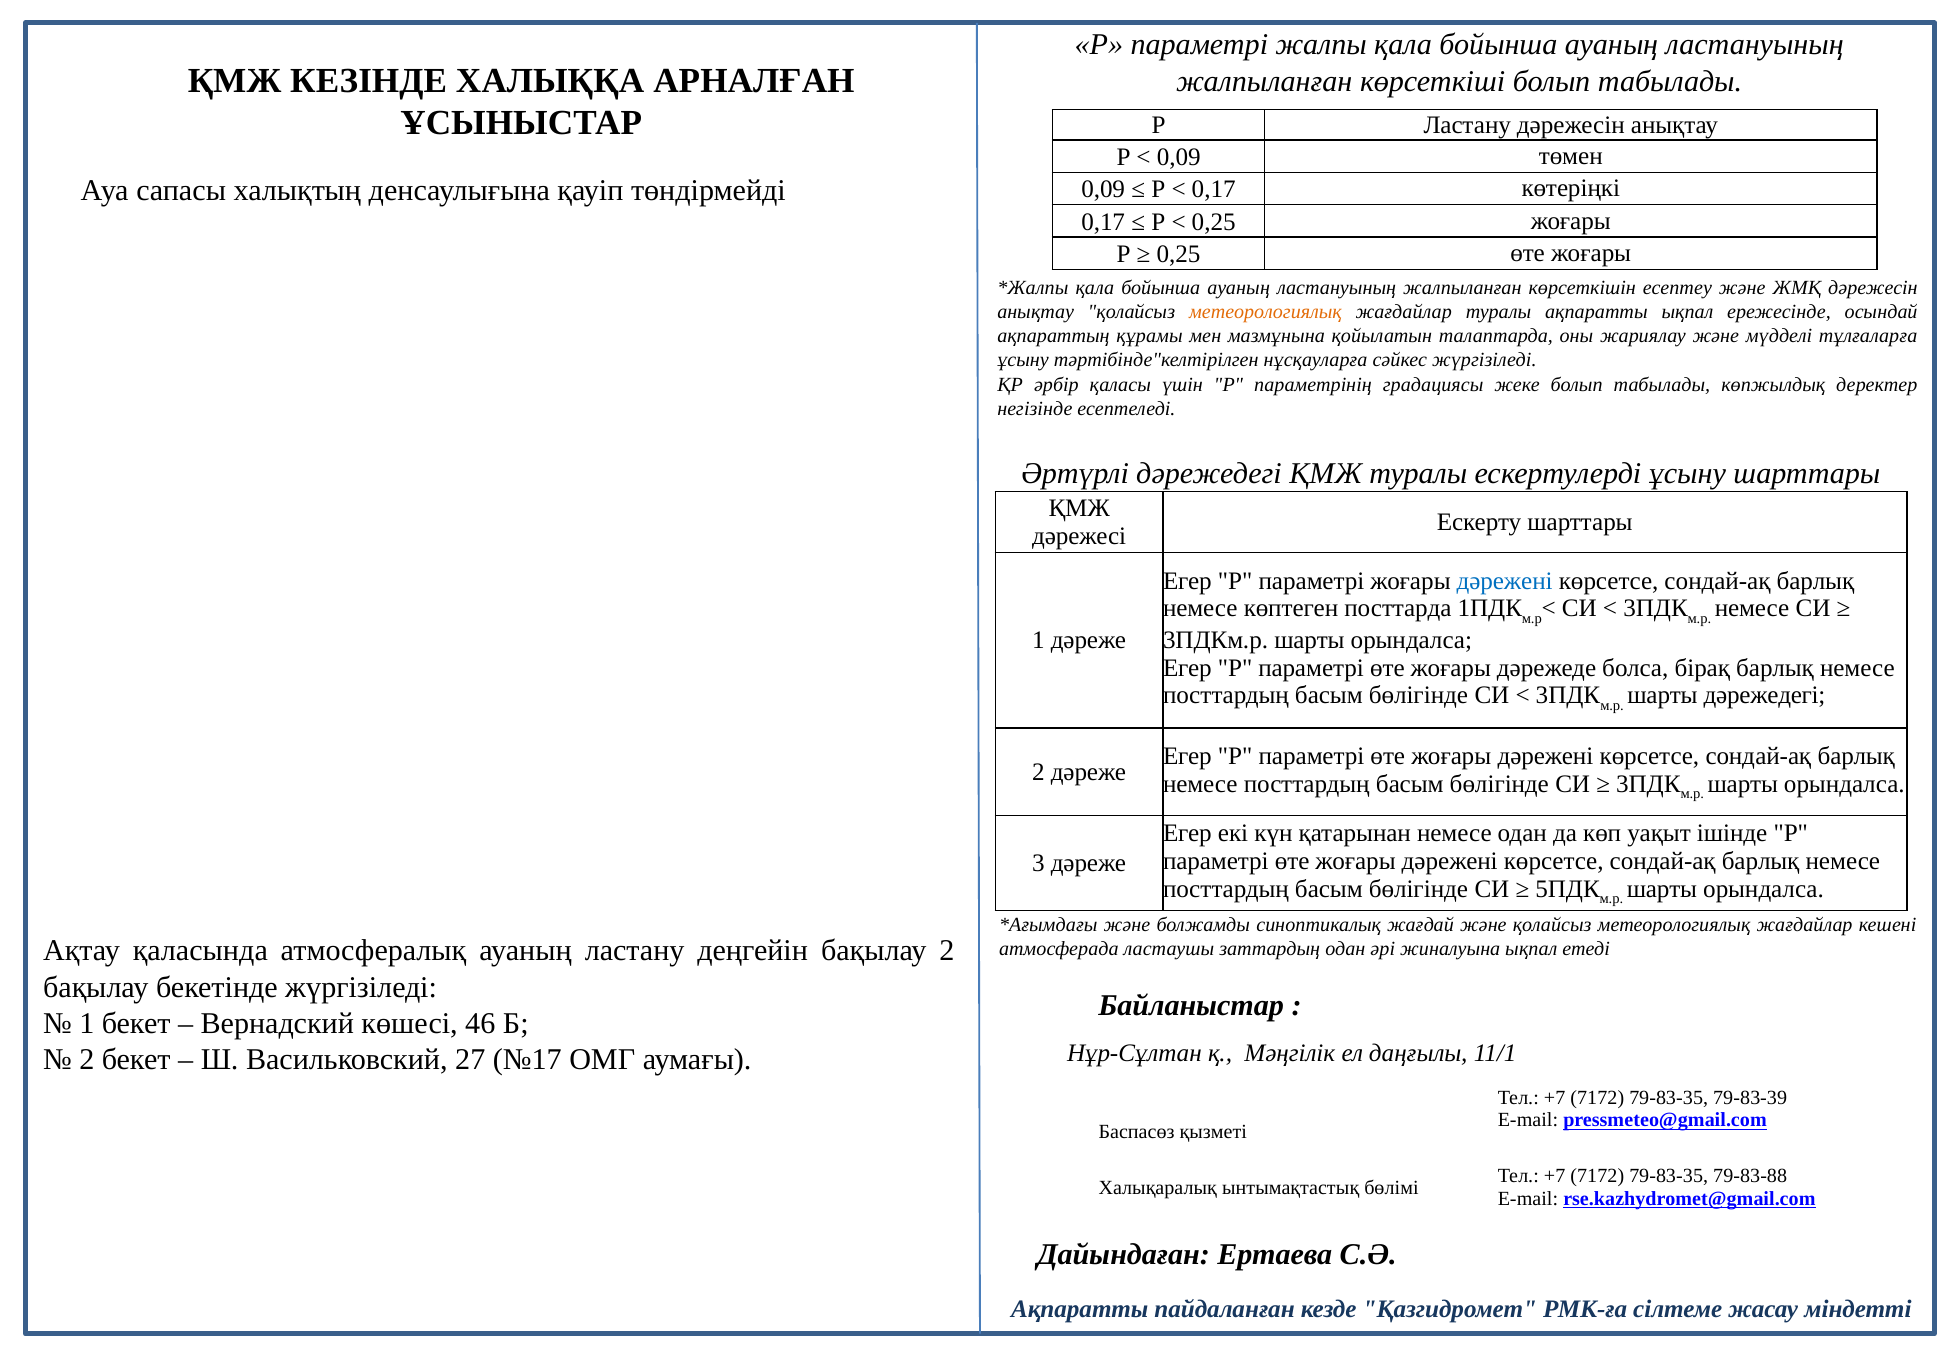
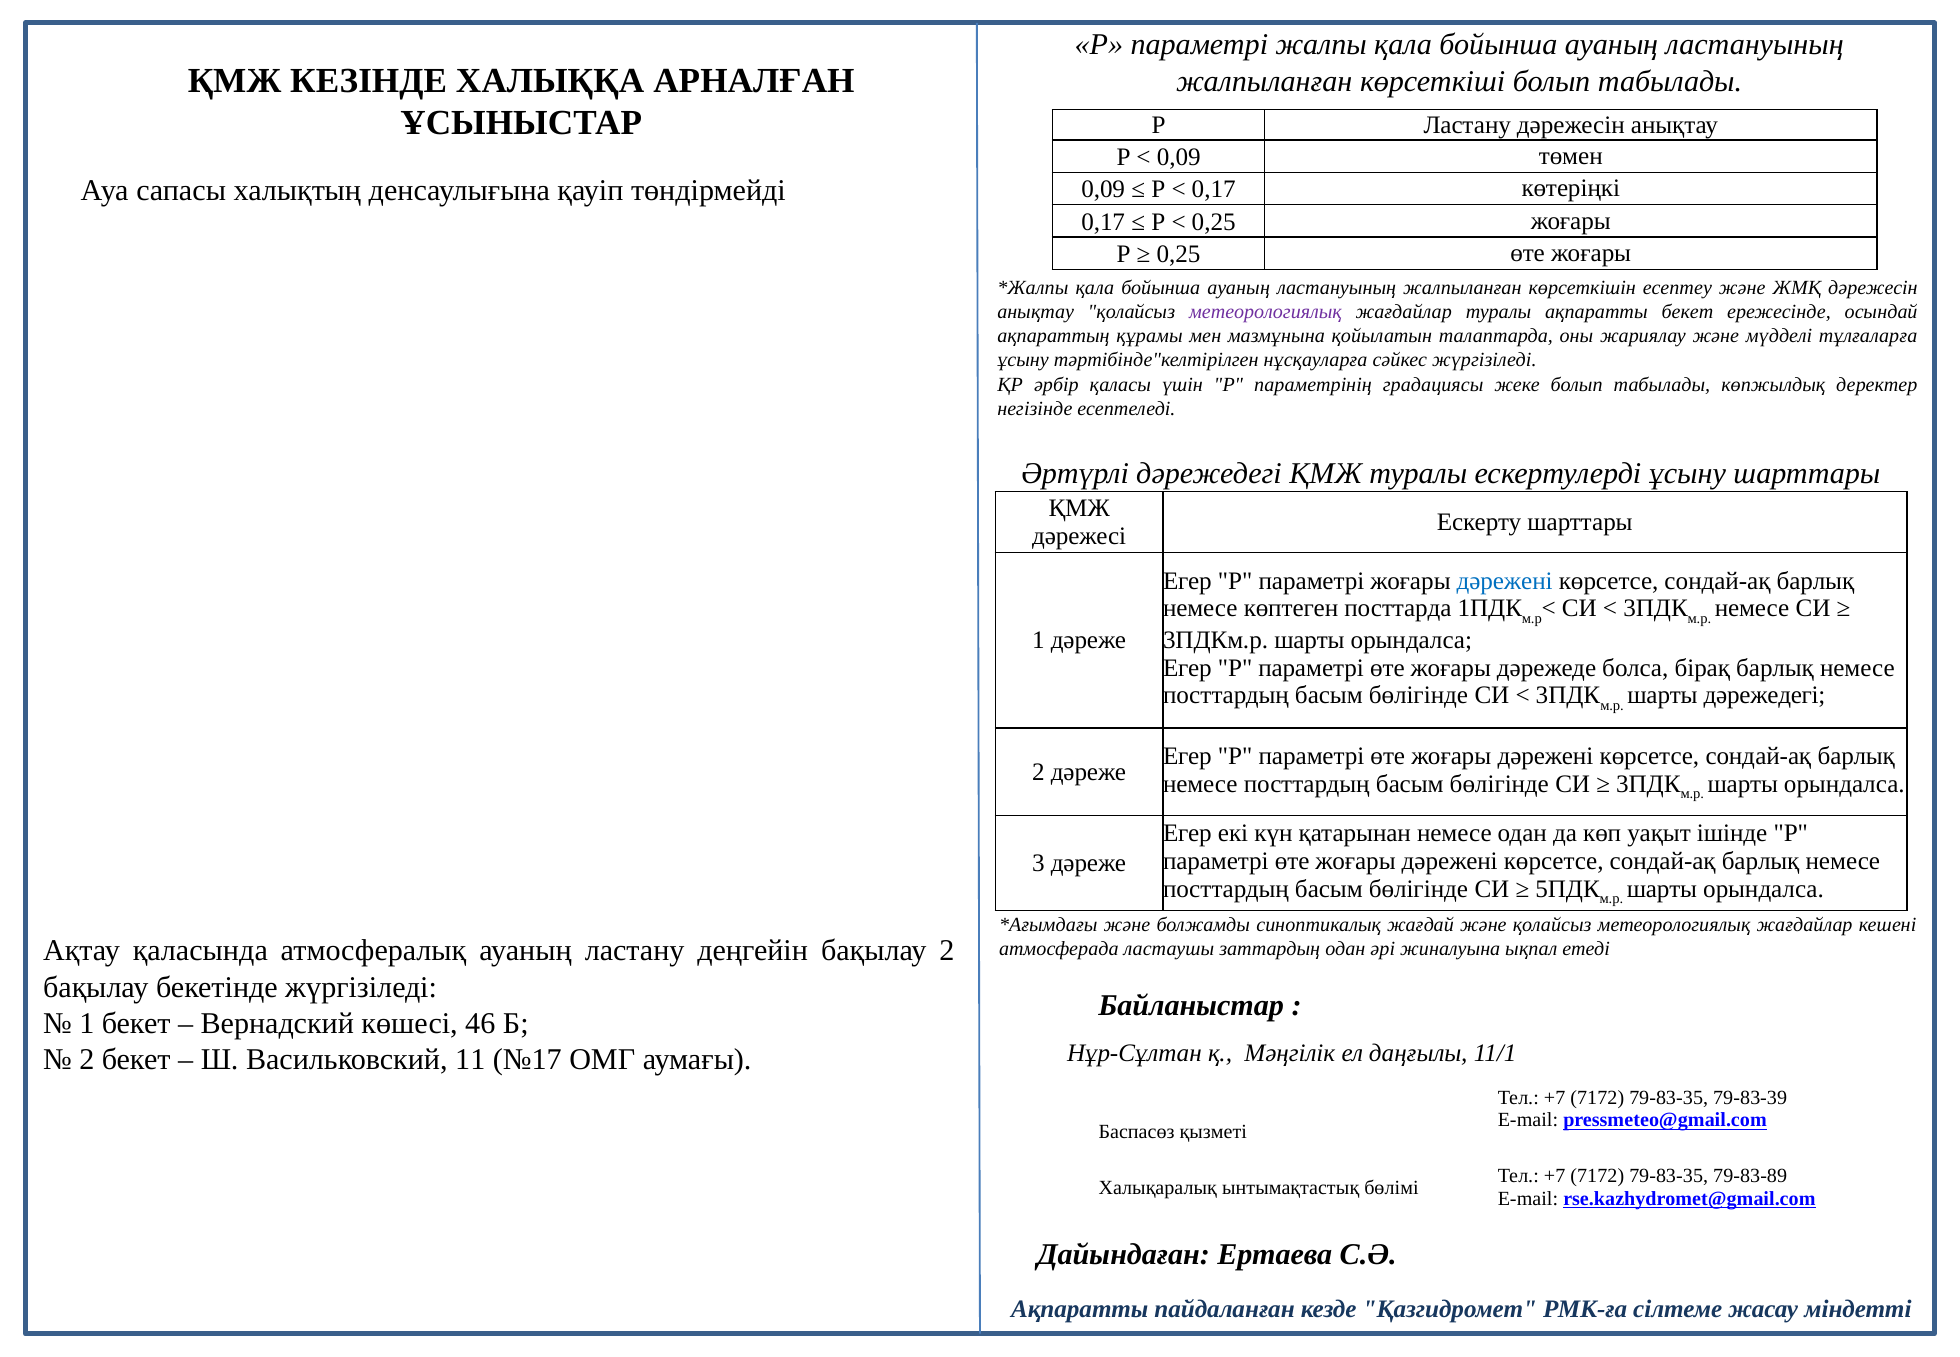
метеорологиялық at (1265, 312) colour: orange -> purple
ақпаратты ықпал: ықпал -> бекет
27: 27 -> 11
79-83-88: 79-83-88 -> 79-83-89
